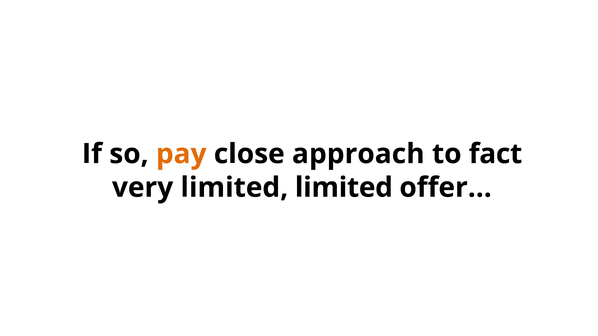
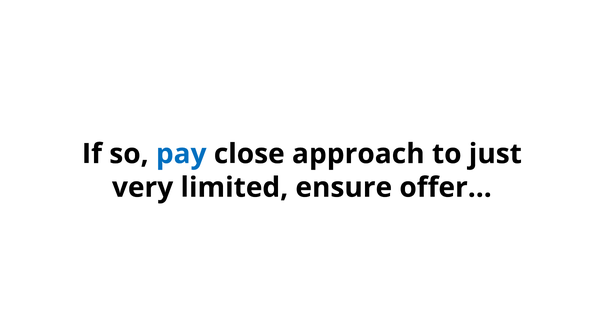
pay colour: orange -> blue
fact: fact -> just
limited limited: limited -> ensure
